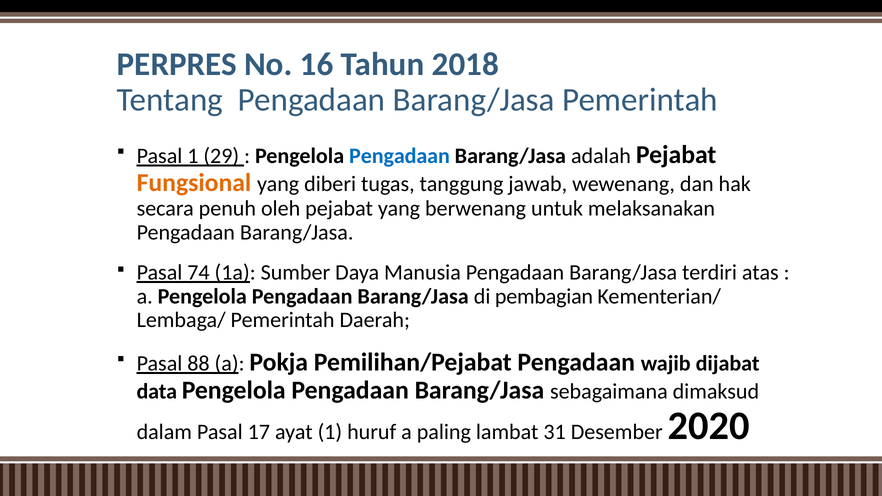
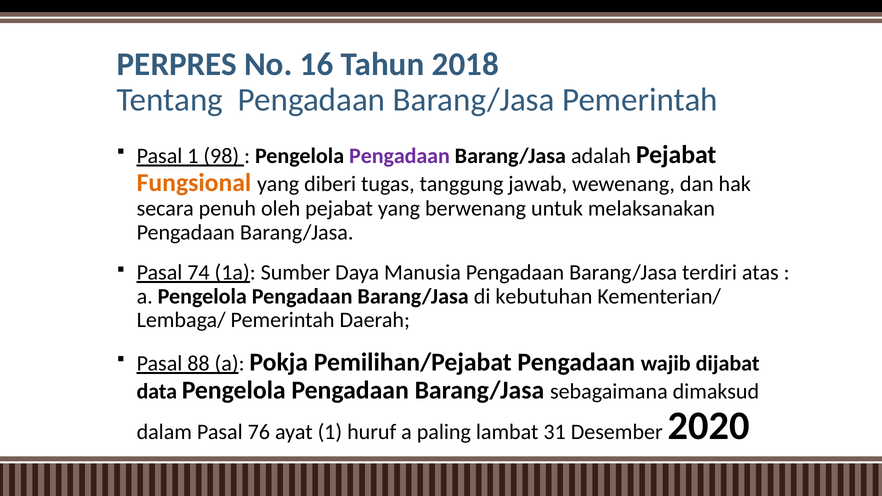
29: 29 -> 98
Pengadaan at (399, 156) colour: blue -> purple
pembagian: pembagian -> kebutuhan
17: 17 -> 76
